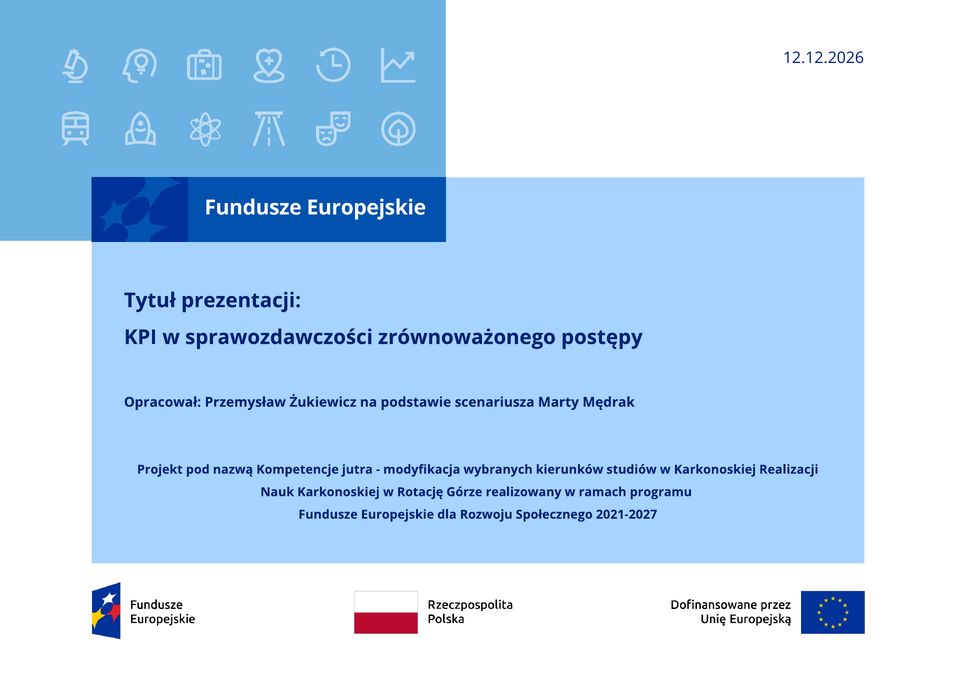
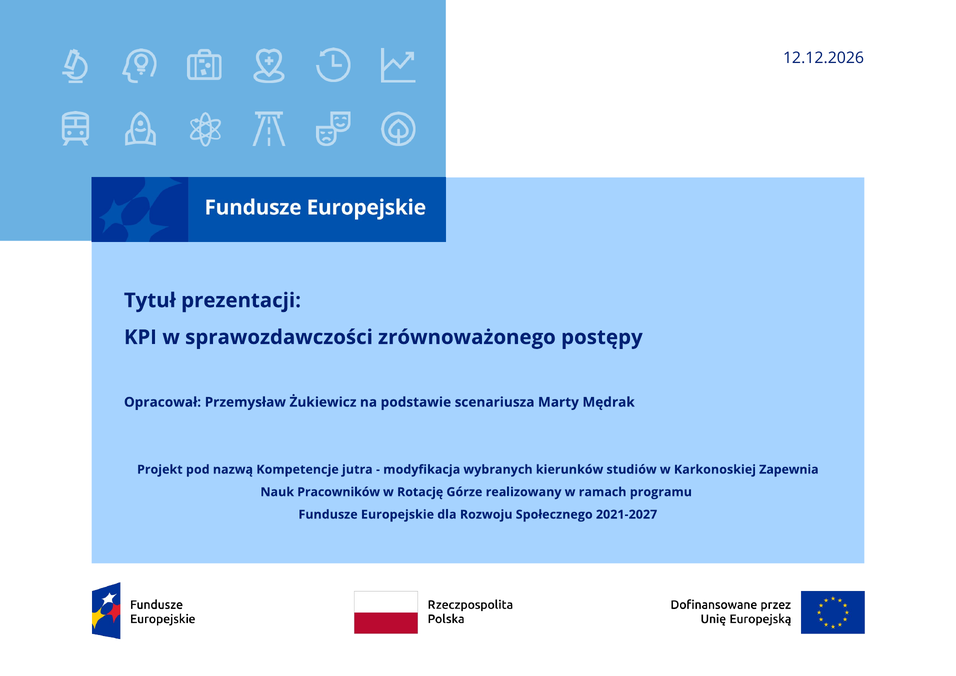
Realizacji: Realizacji -> Zapewnia
Nauk Karkonoskiej: Karkonoskiej -> Pracowników
